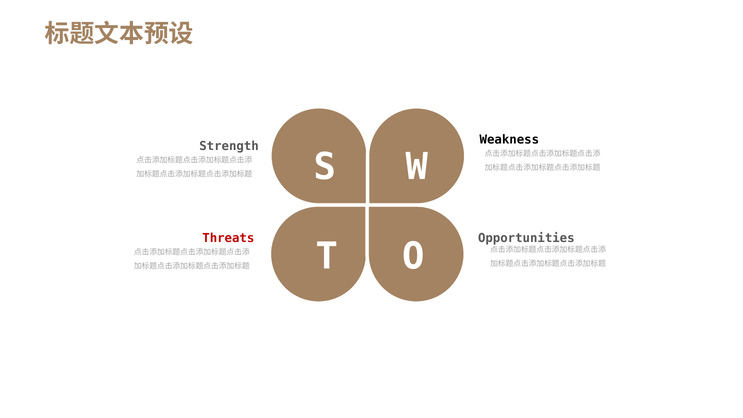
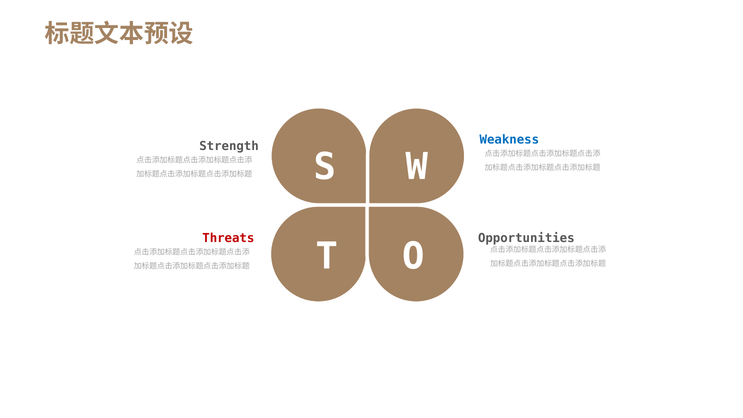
Weakness colour: black -> blue
